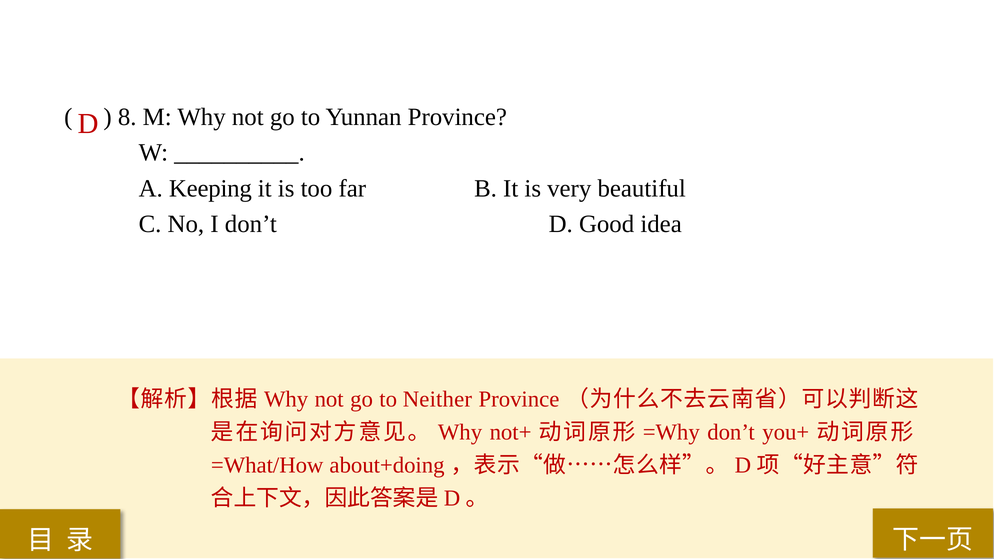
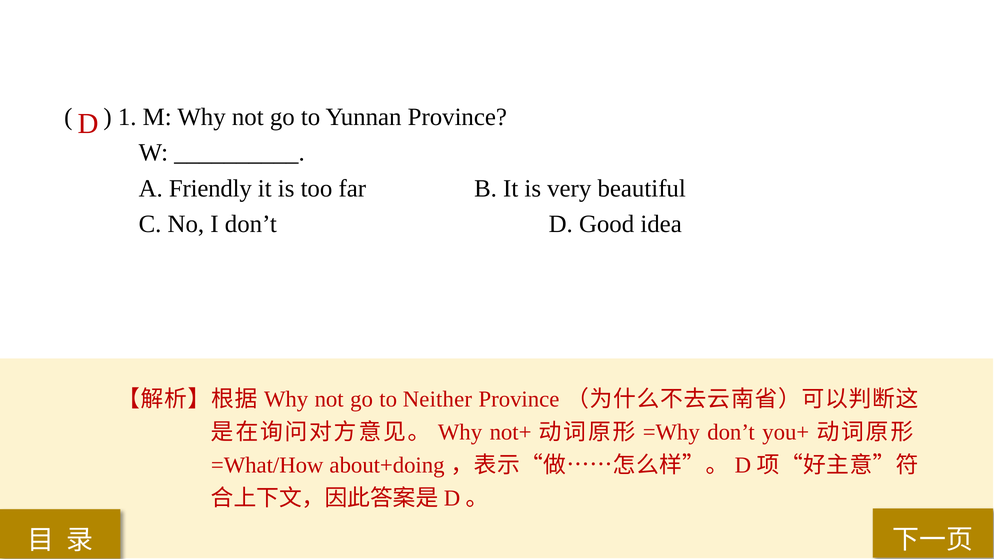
8: 8 -> 1
Keeping: Keeping -> Friendly
